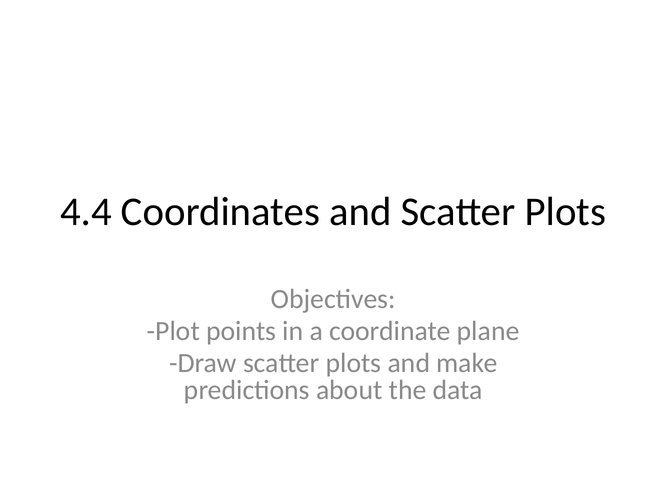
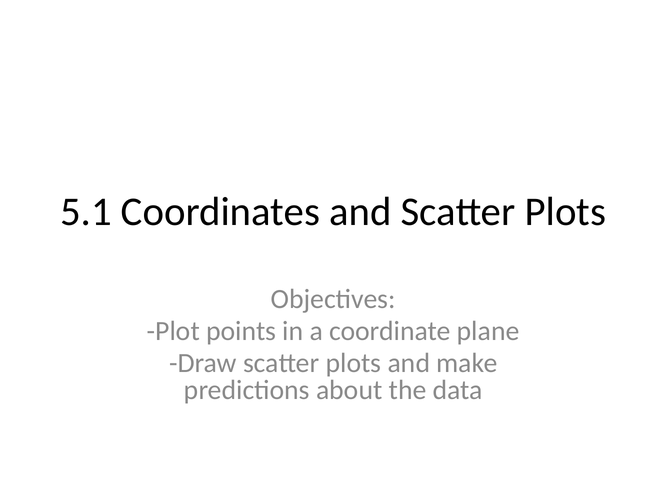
4.4: 4.4 -> 5.1
